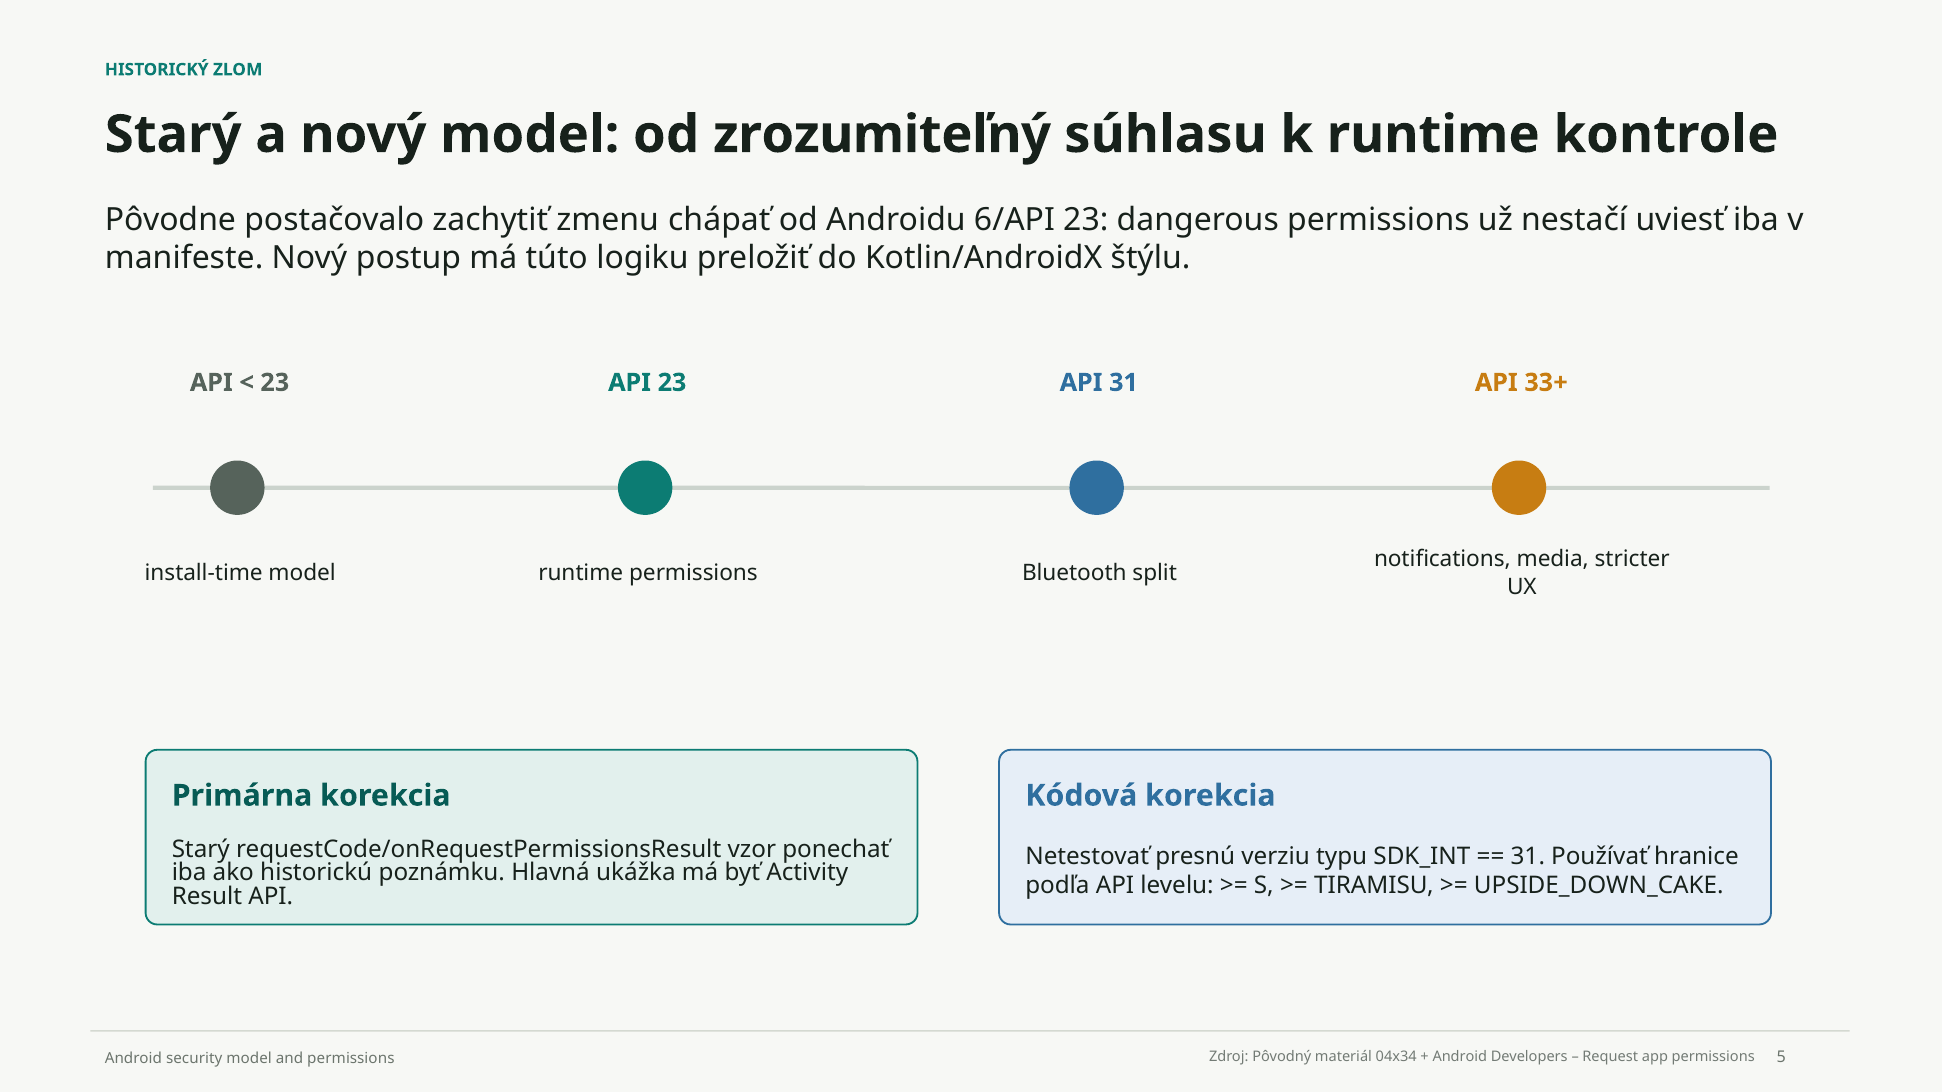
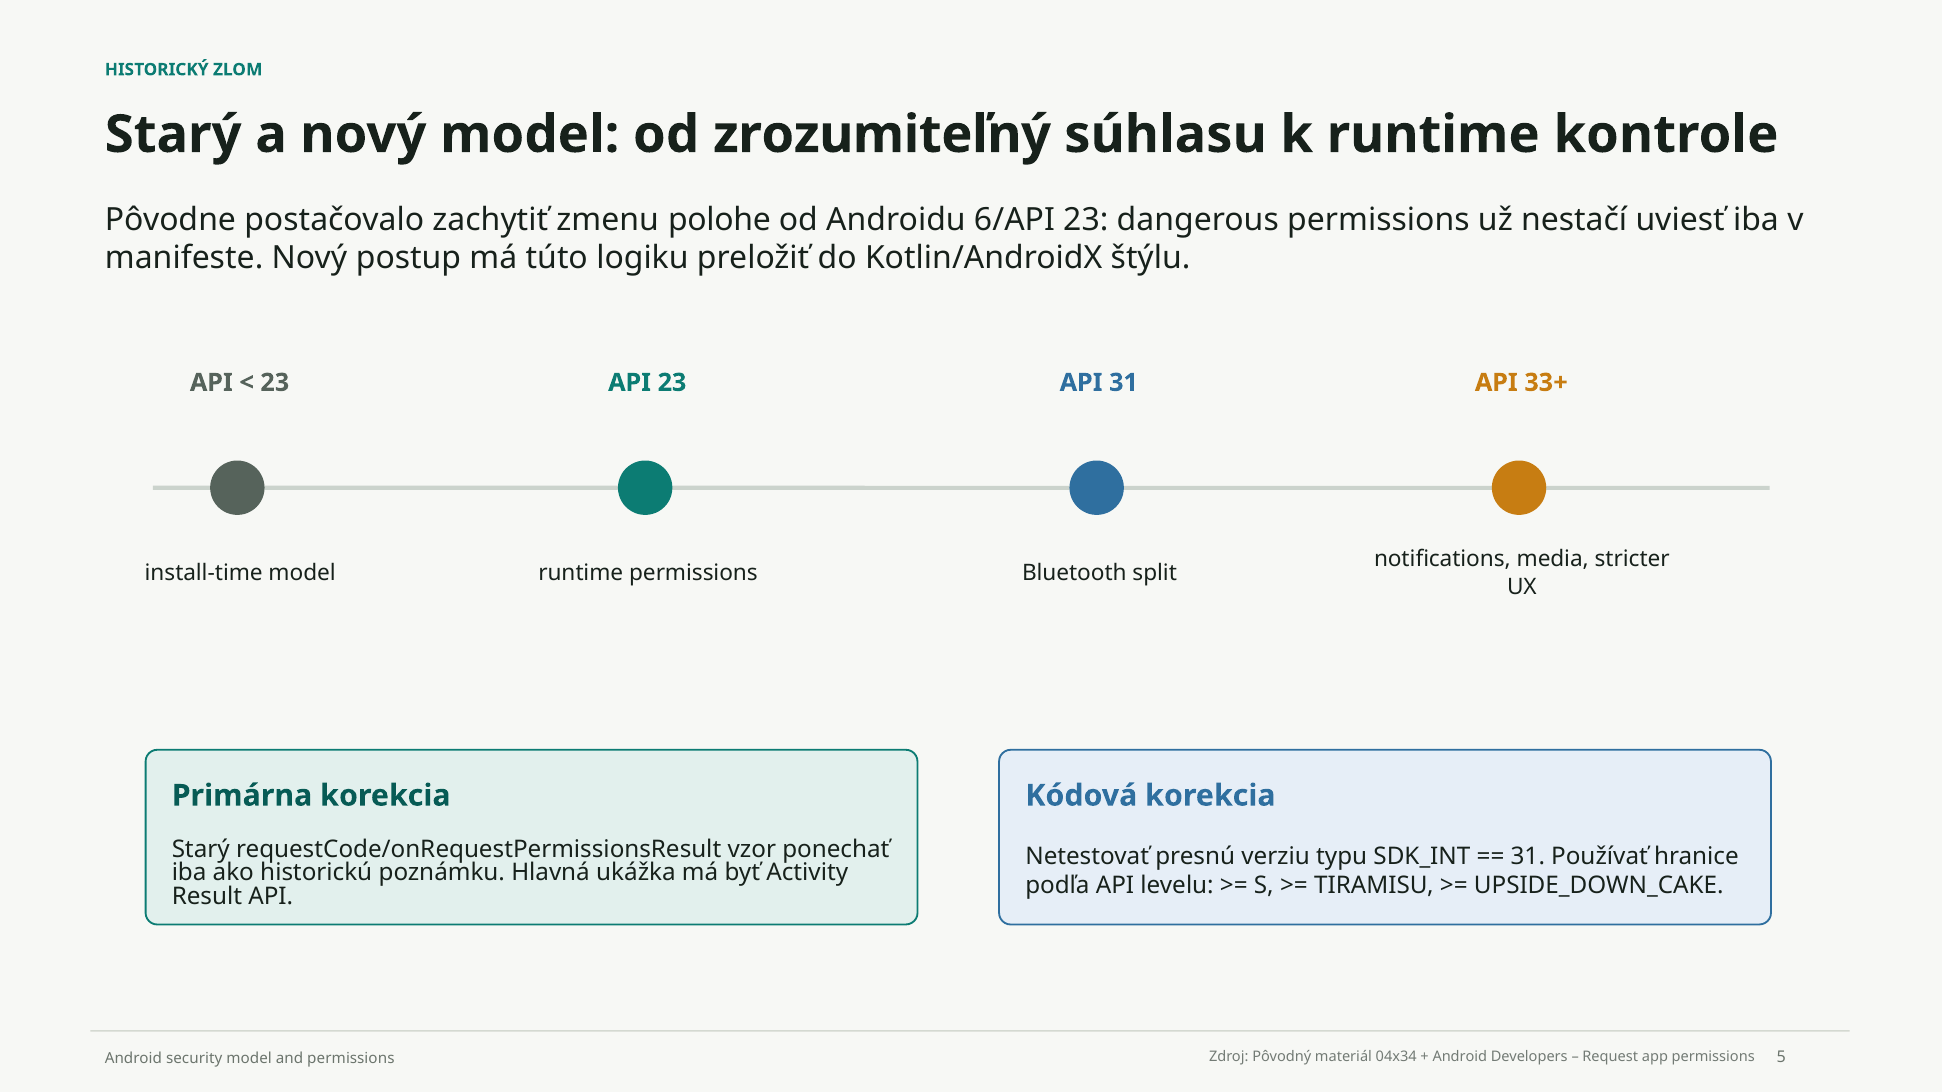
chápať: chápať -> polohe
